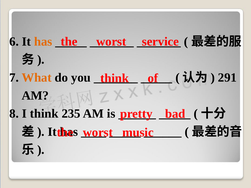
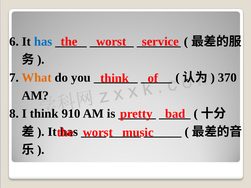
has at (43, 42) colour: orange -> blue
291: 291 -> 370
235: 235 -> 910
